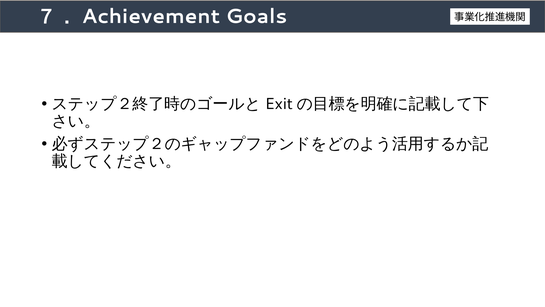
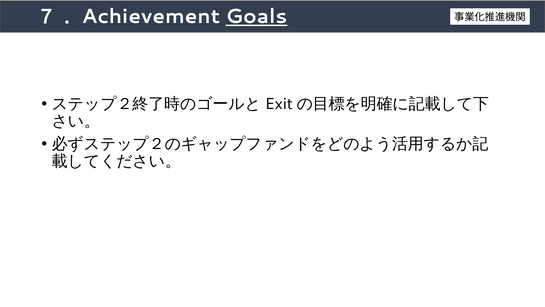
Goals underline: none -> present
